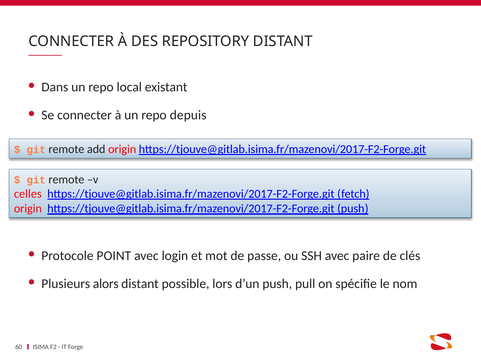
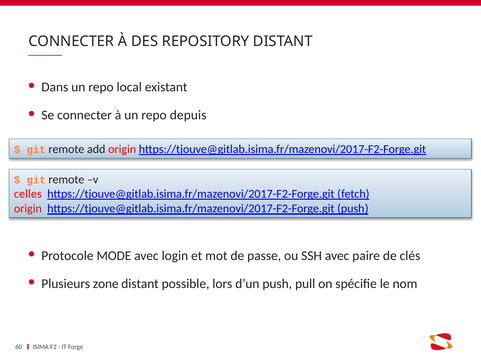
POINT: POINT -> MODE
alors: alors -> zone
